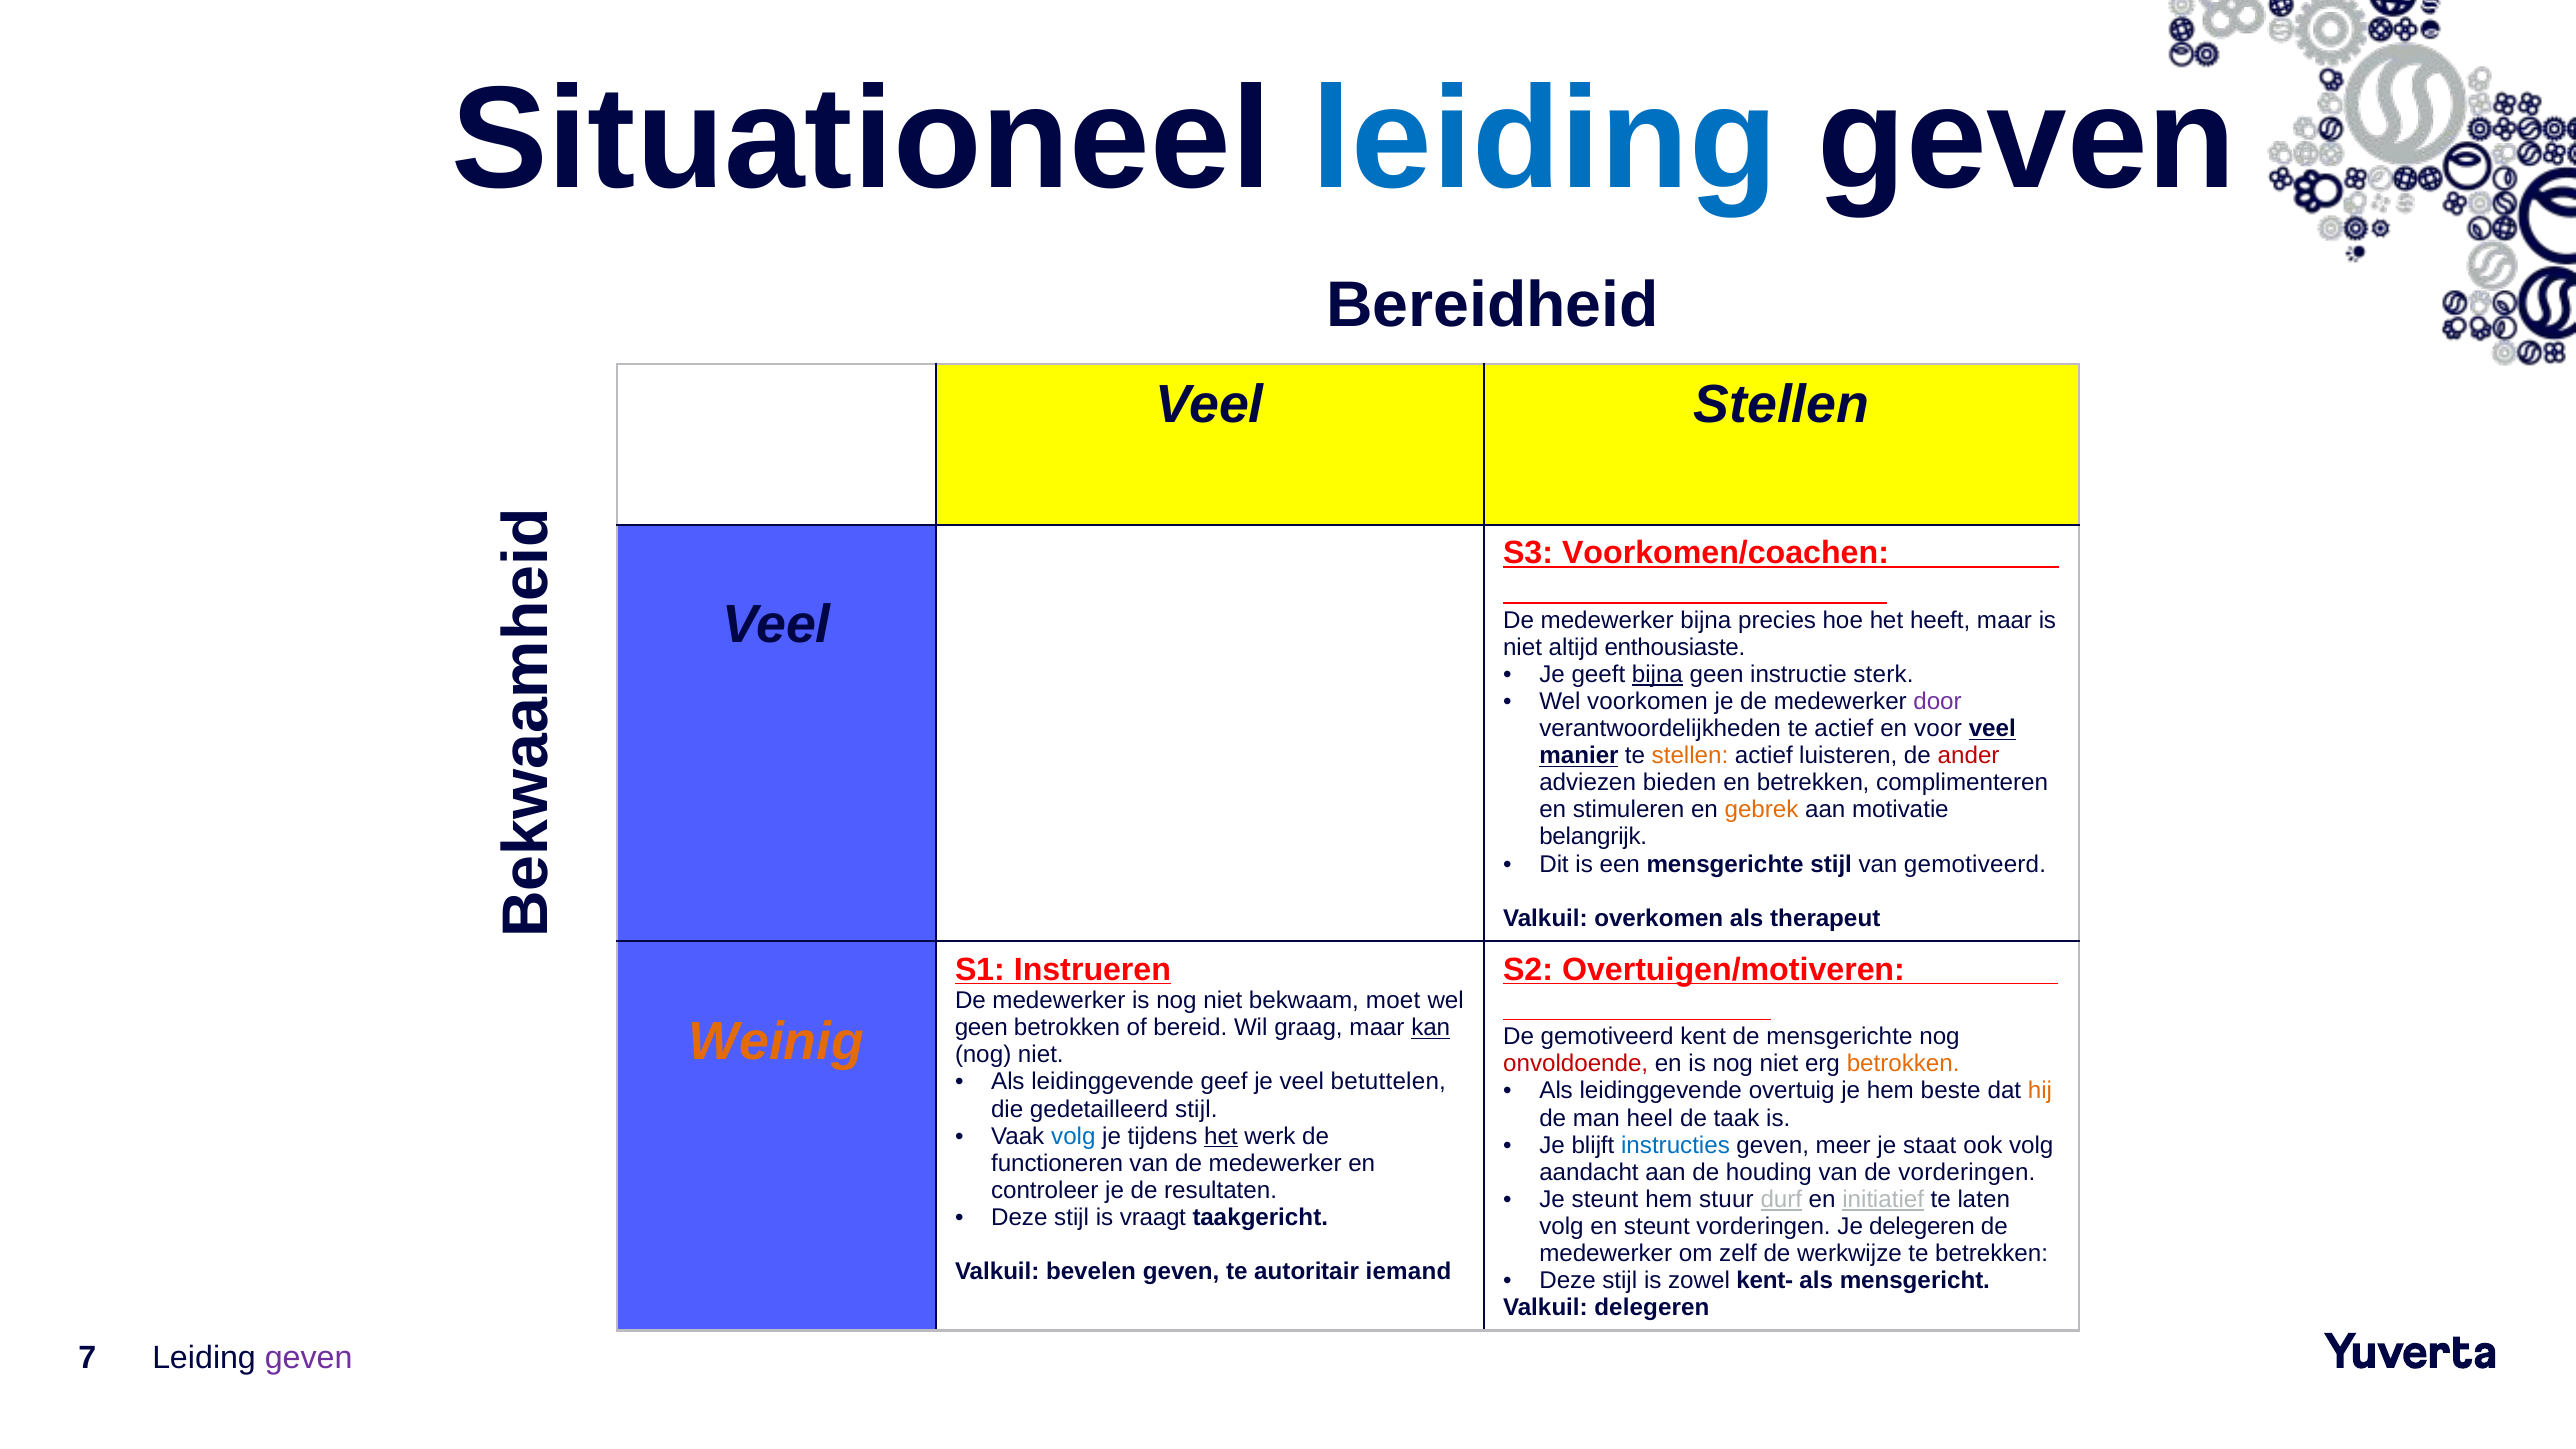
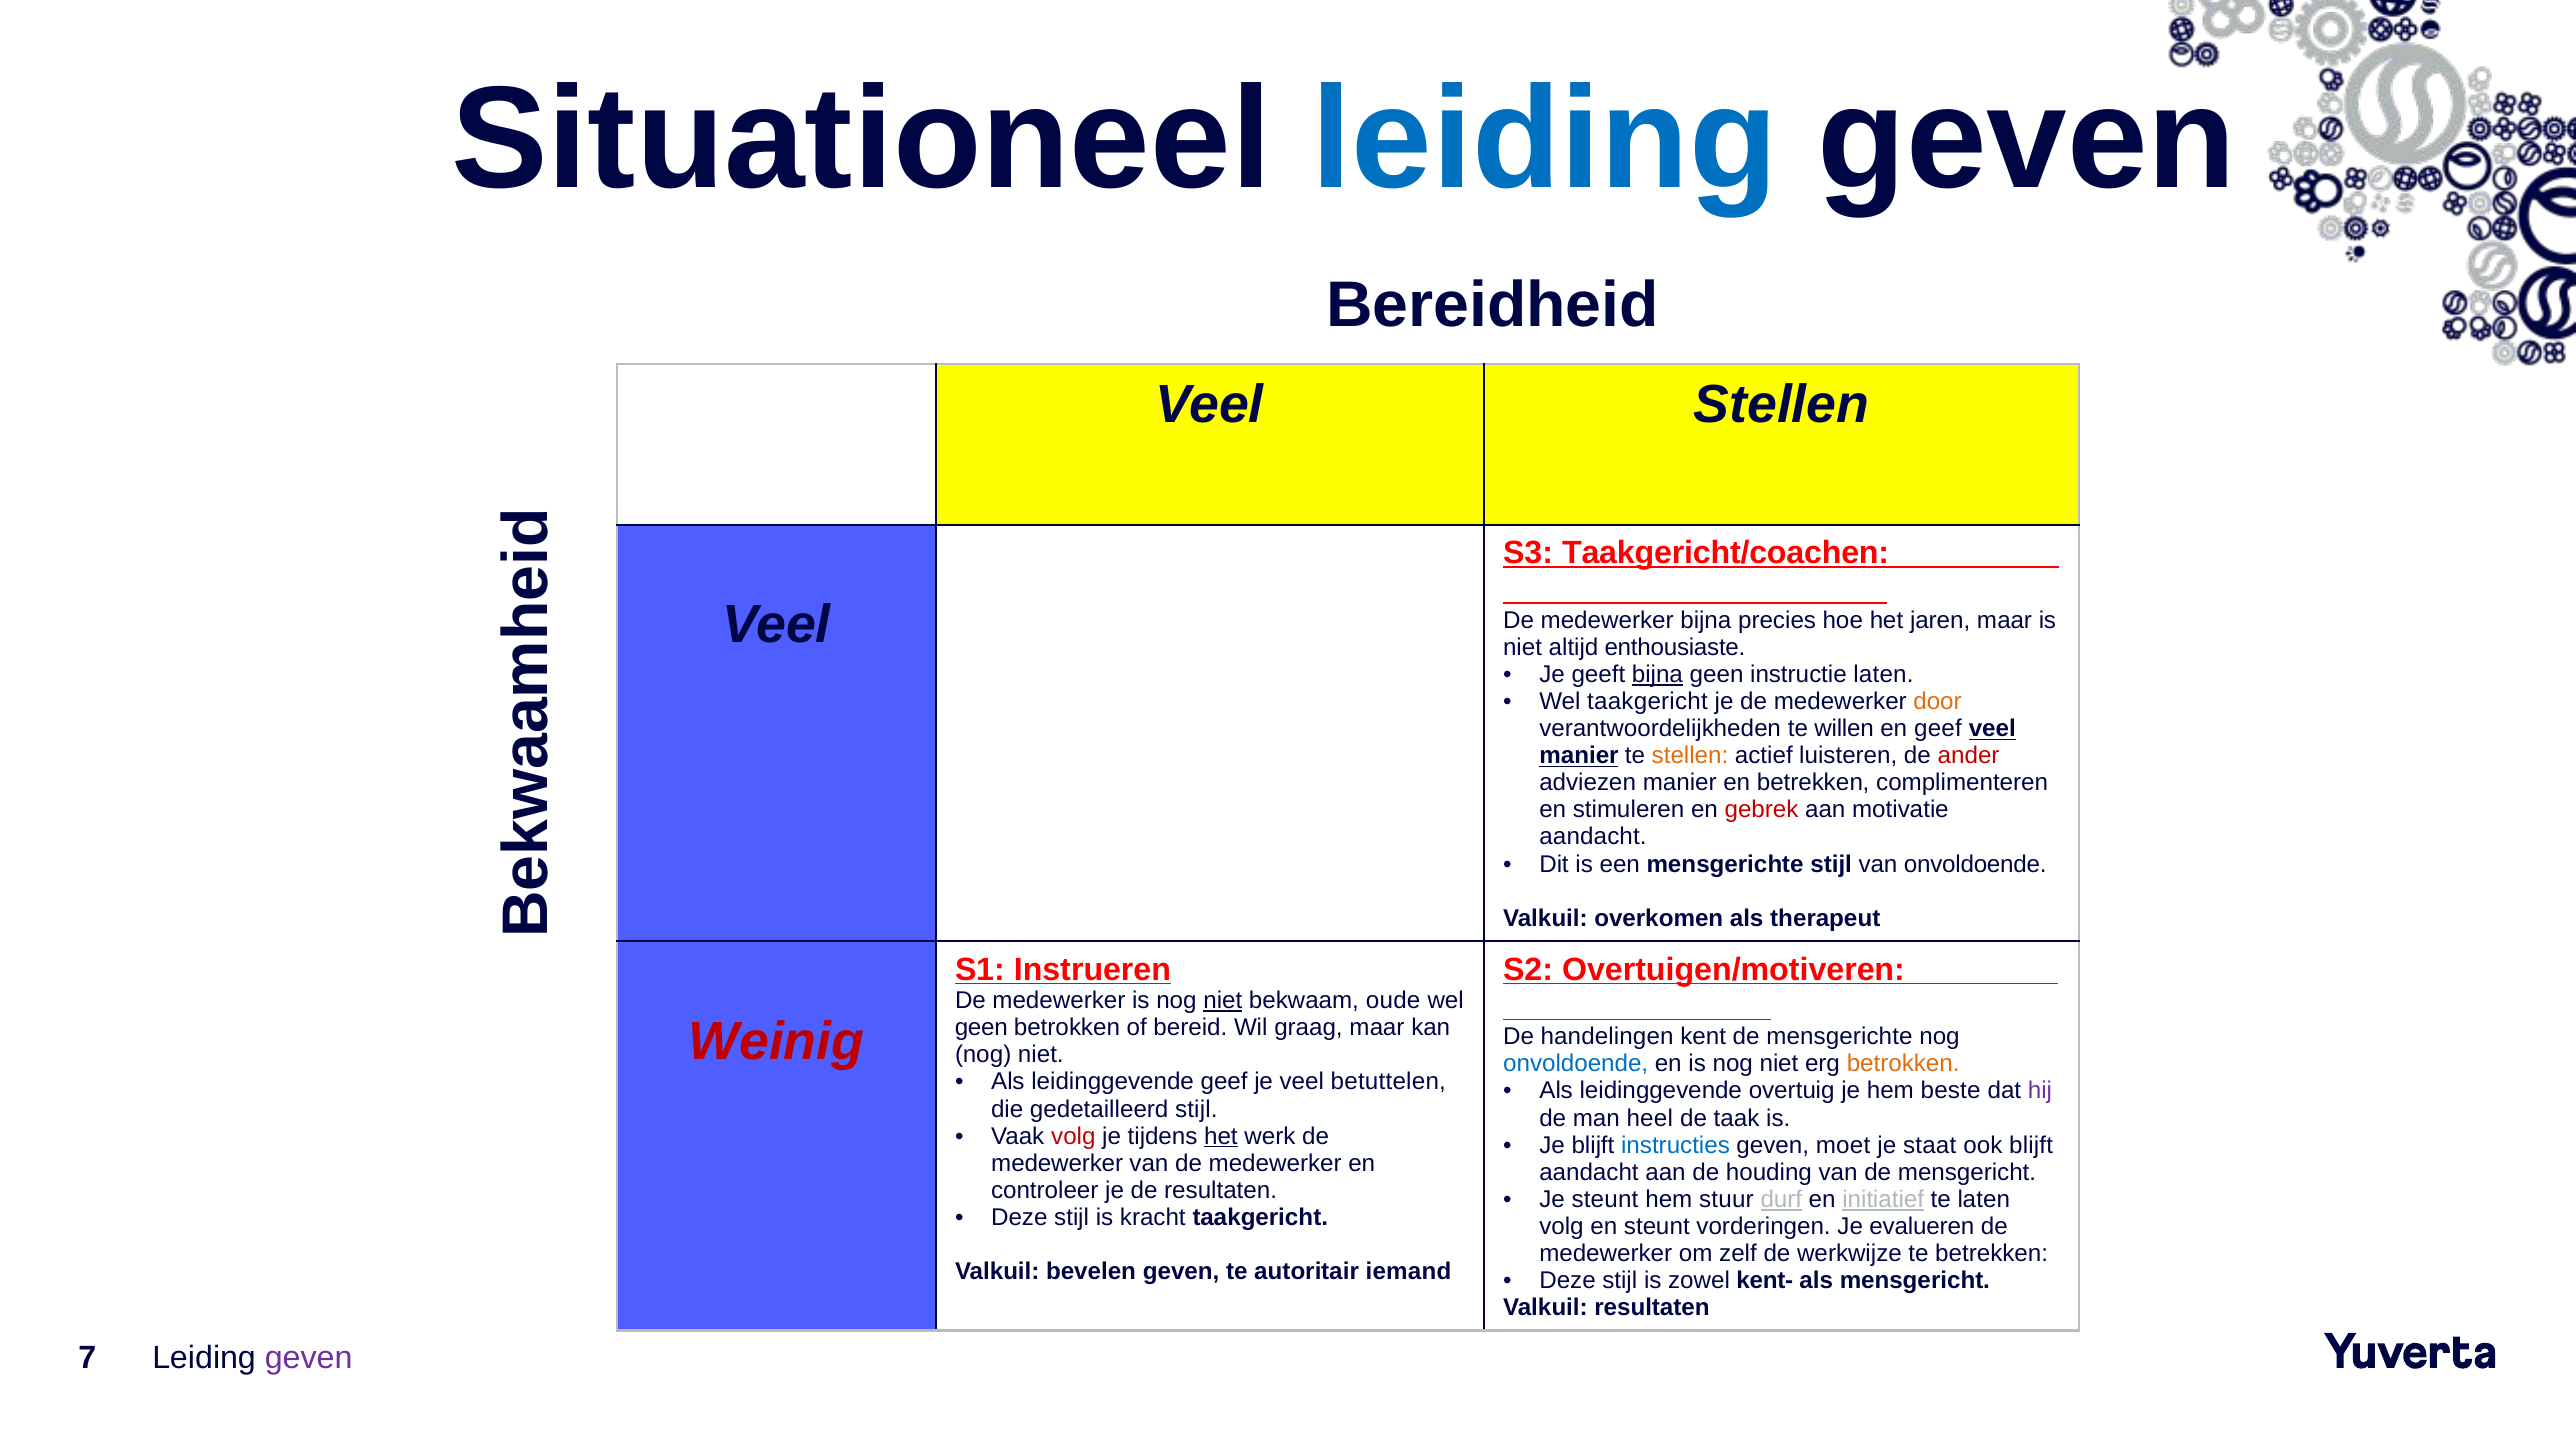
Voorkomen/coachen: Voorkomen/coachen -> Taakgericht/coachen
heeft: heeft -> jaren
instructie sterk: sterk -> laten
Wel voorkomen: voorkomen -> taakgericht
door colour: purple -> orange
te actief: actief -> willen
en voor: voor -> geef
adviezen bieden: bieden -> manier
gebrek colour: orange -> red
belangrijk at (1593, 837): belangrijk -> aandacht
van gemotiveerd: gemotiveerd -> onvoldoende
niet at (1223, 1001) underline: none -> present
moet: moet -> oude
kan underline: present -> none
Weinig colour: orange -> red
De gemotiveerd: gemotiveerd -> handelingen
onvoldoende at (1576, 1064) colour: red -> blue
hij colour: orange -> purple
volg at (1073, 1136) colour: blue -> red
meer: meer -> moet
ook volg: volg -> blijft
functioneren at (1057, 1163): functioneren -> medewerker
de vorderingen: vorderingen -> mensgericht
vraagt: vraagt -> kracht
Je delegeren: delegeren -> evalueren
Valkuil delegeren: delegeren -> resultaten
